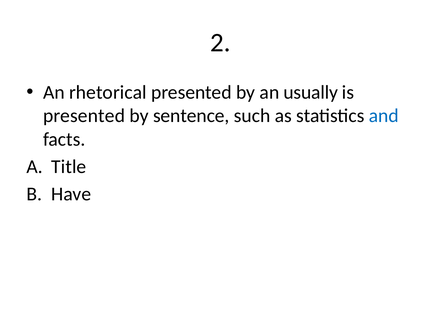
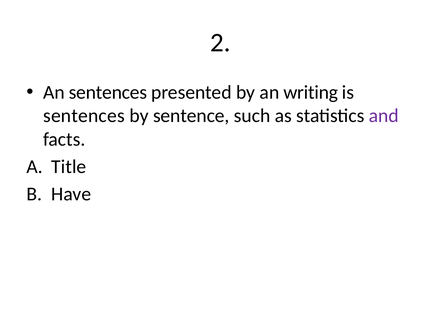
An rhetorical: rhetorical -> sentences
usually: usually -> writing
presented at (84, 116): presented -> sentences
and colour: blue -> purple
